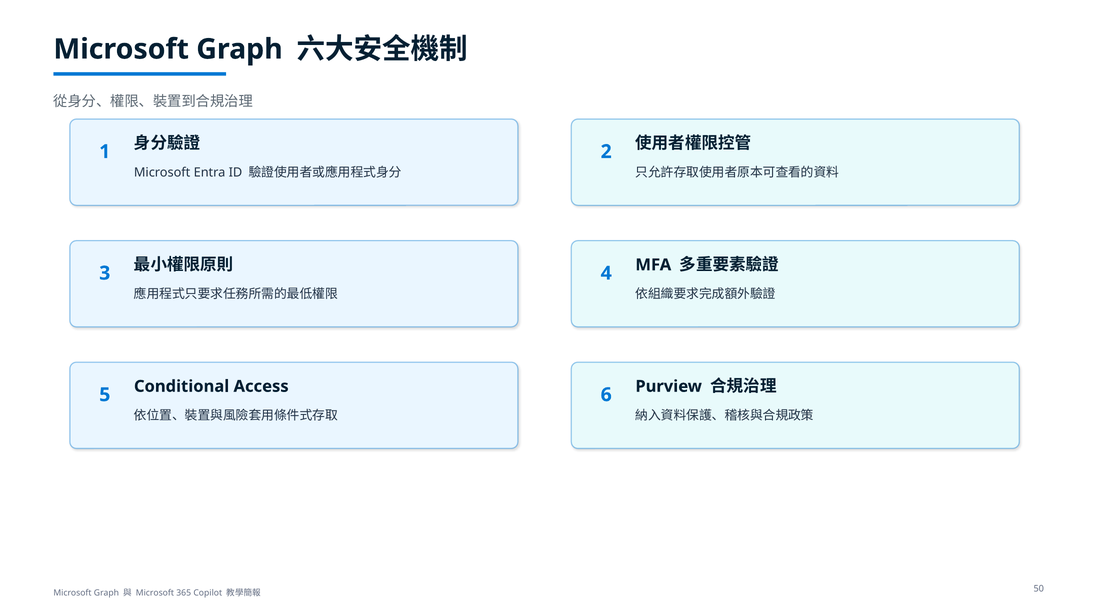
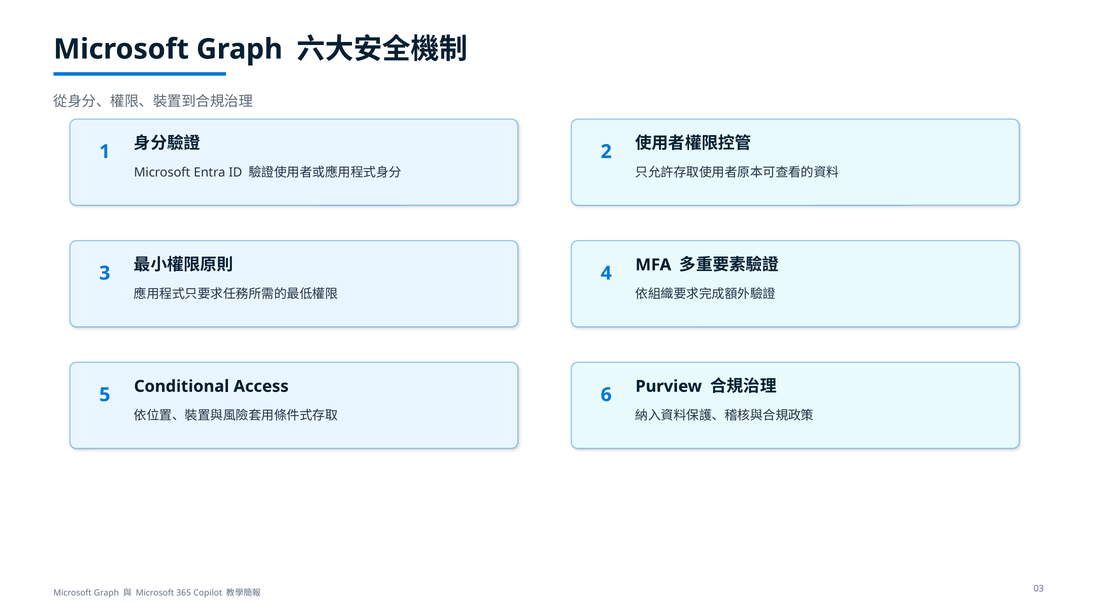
50: 50 -> 03
